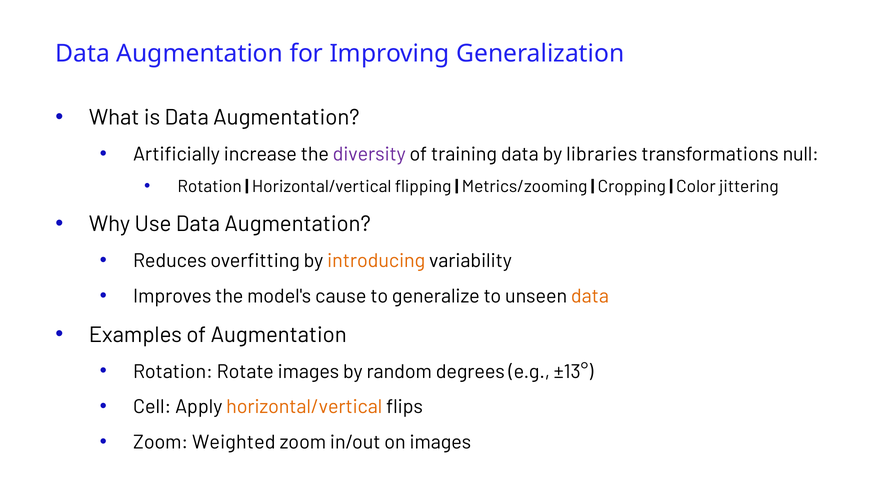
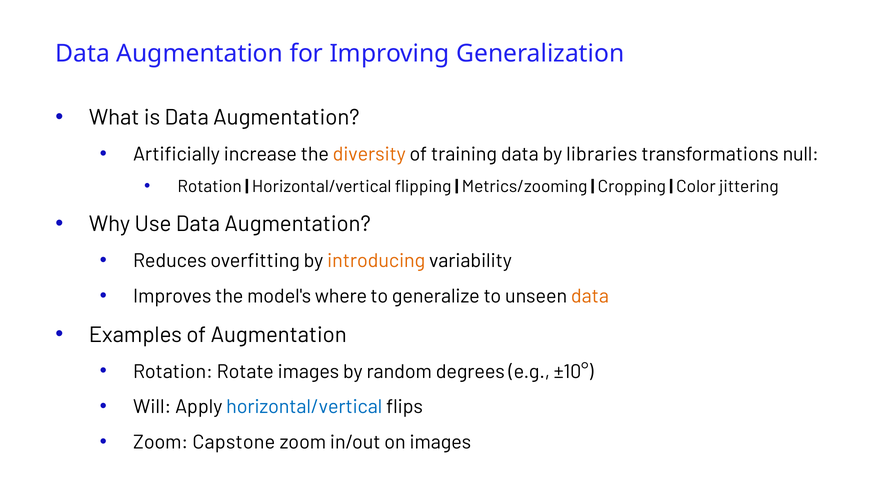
diversity colour: purple -> orange
cause: cause -> where
±13°: ±13° -> ±10°
Cell: Cell -> Will
horizontal/vertical at (304, 407) colour: orange -> blue
Weighted: Weighted -> Capstone
